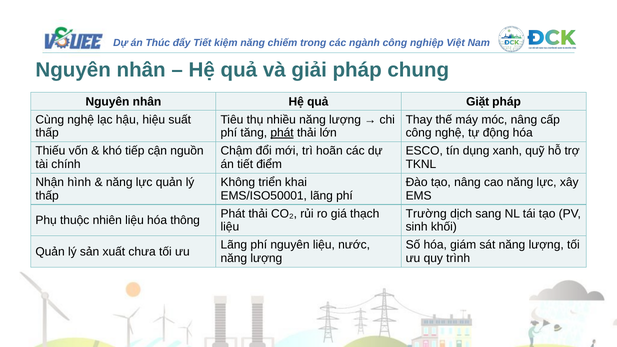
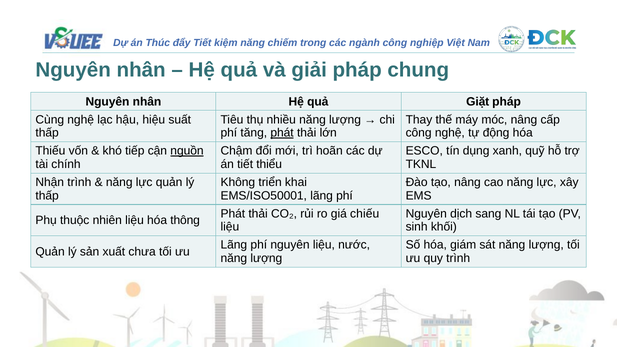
nguồn underline: none -> present
điểm: điểm -> thiểu
Nhận hình: hình -> trình
thạch: thạch -> chiếu
Trường at (426, 214): Trường -> Nguyên
